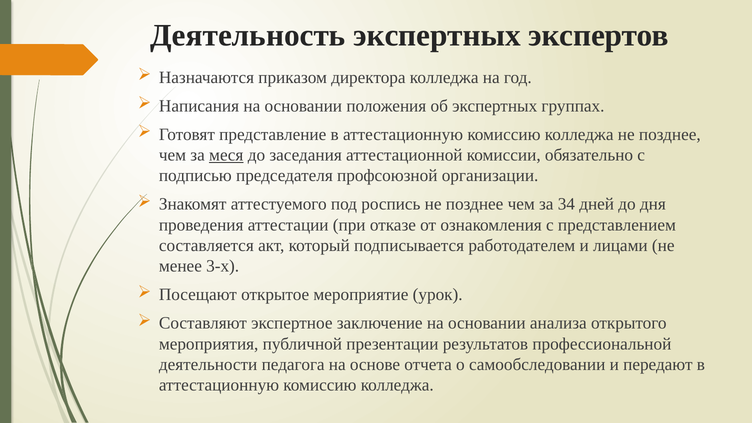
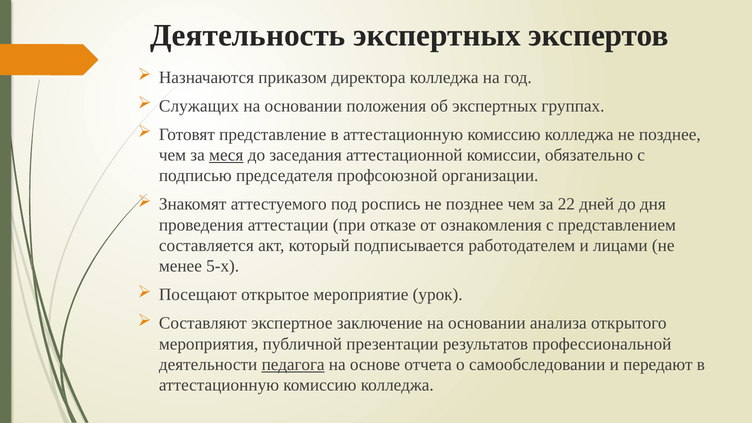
Написания: Написания -> Служащих
34: 34 -> 22
3-х: 3-х -> 5-х
педагога underline: none -> present
